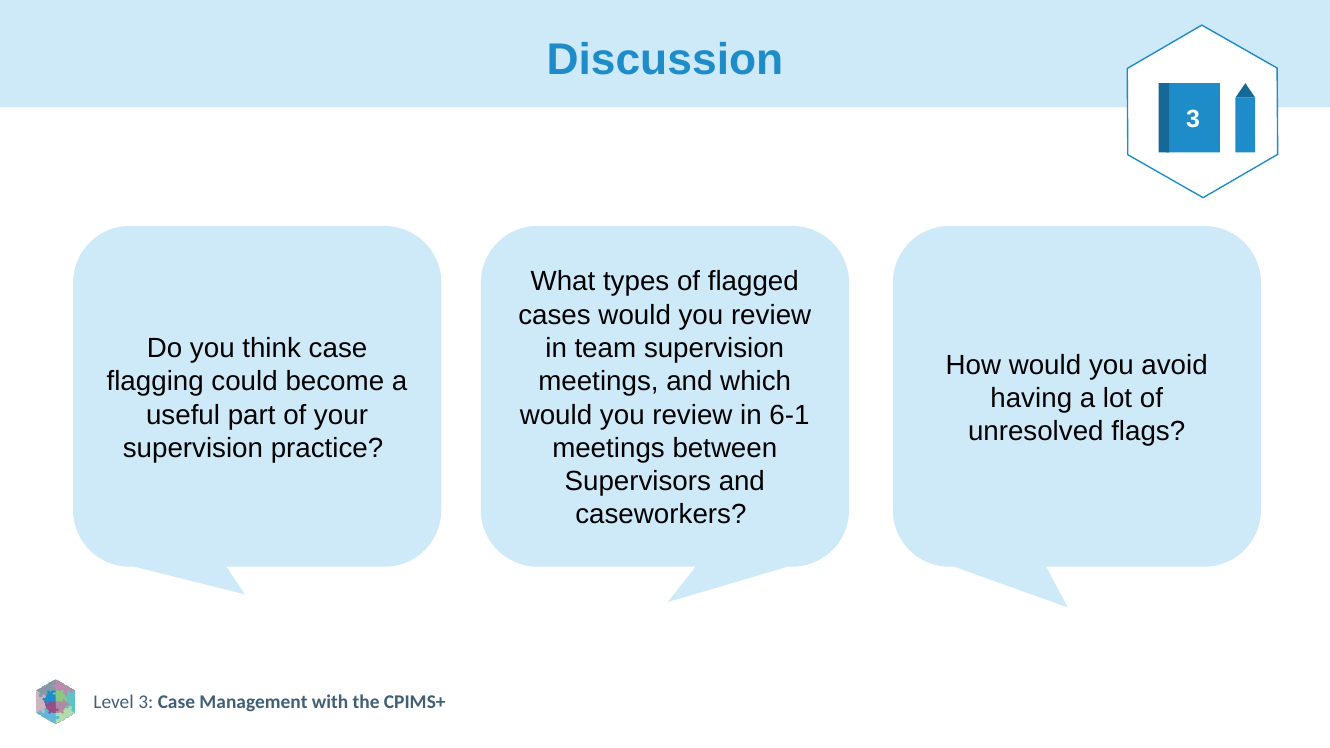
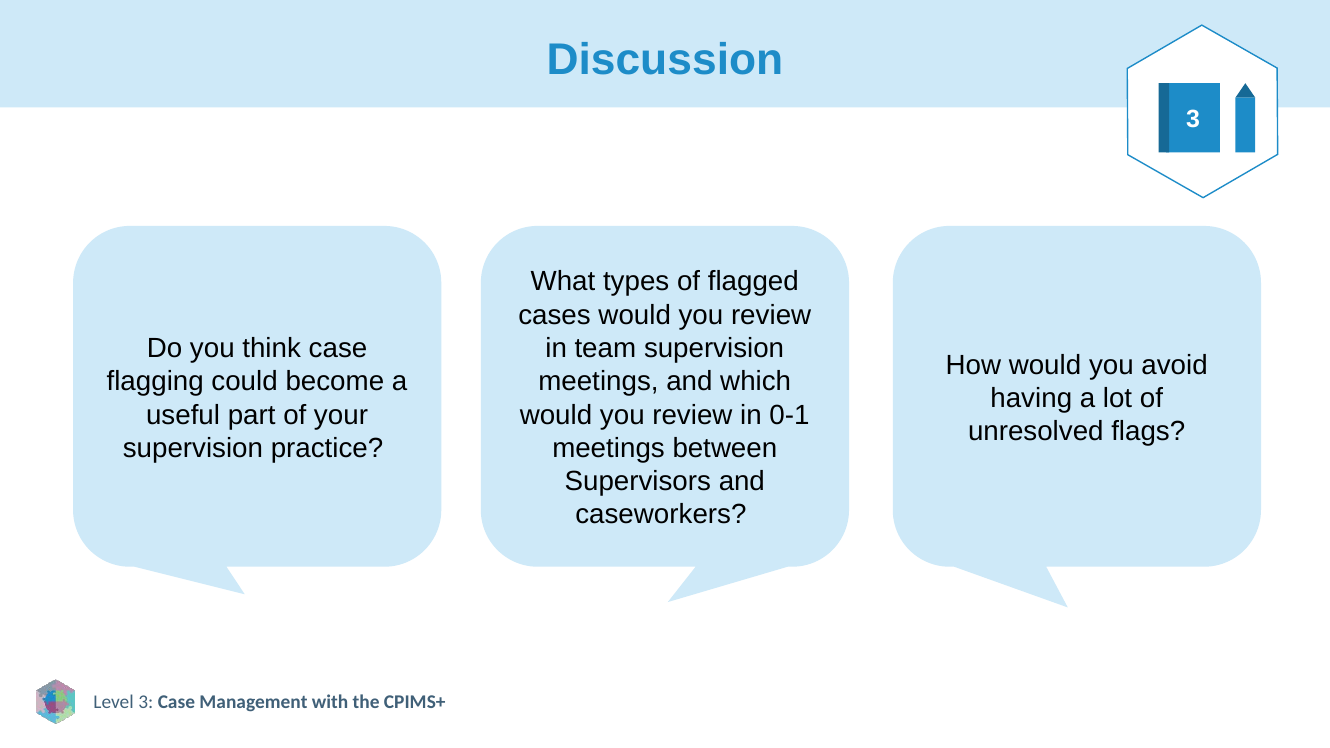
6-1: 6-1 -> 0-1
